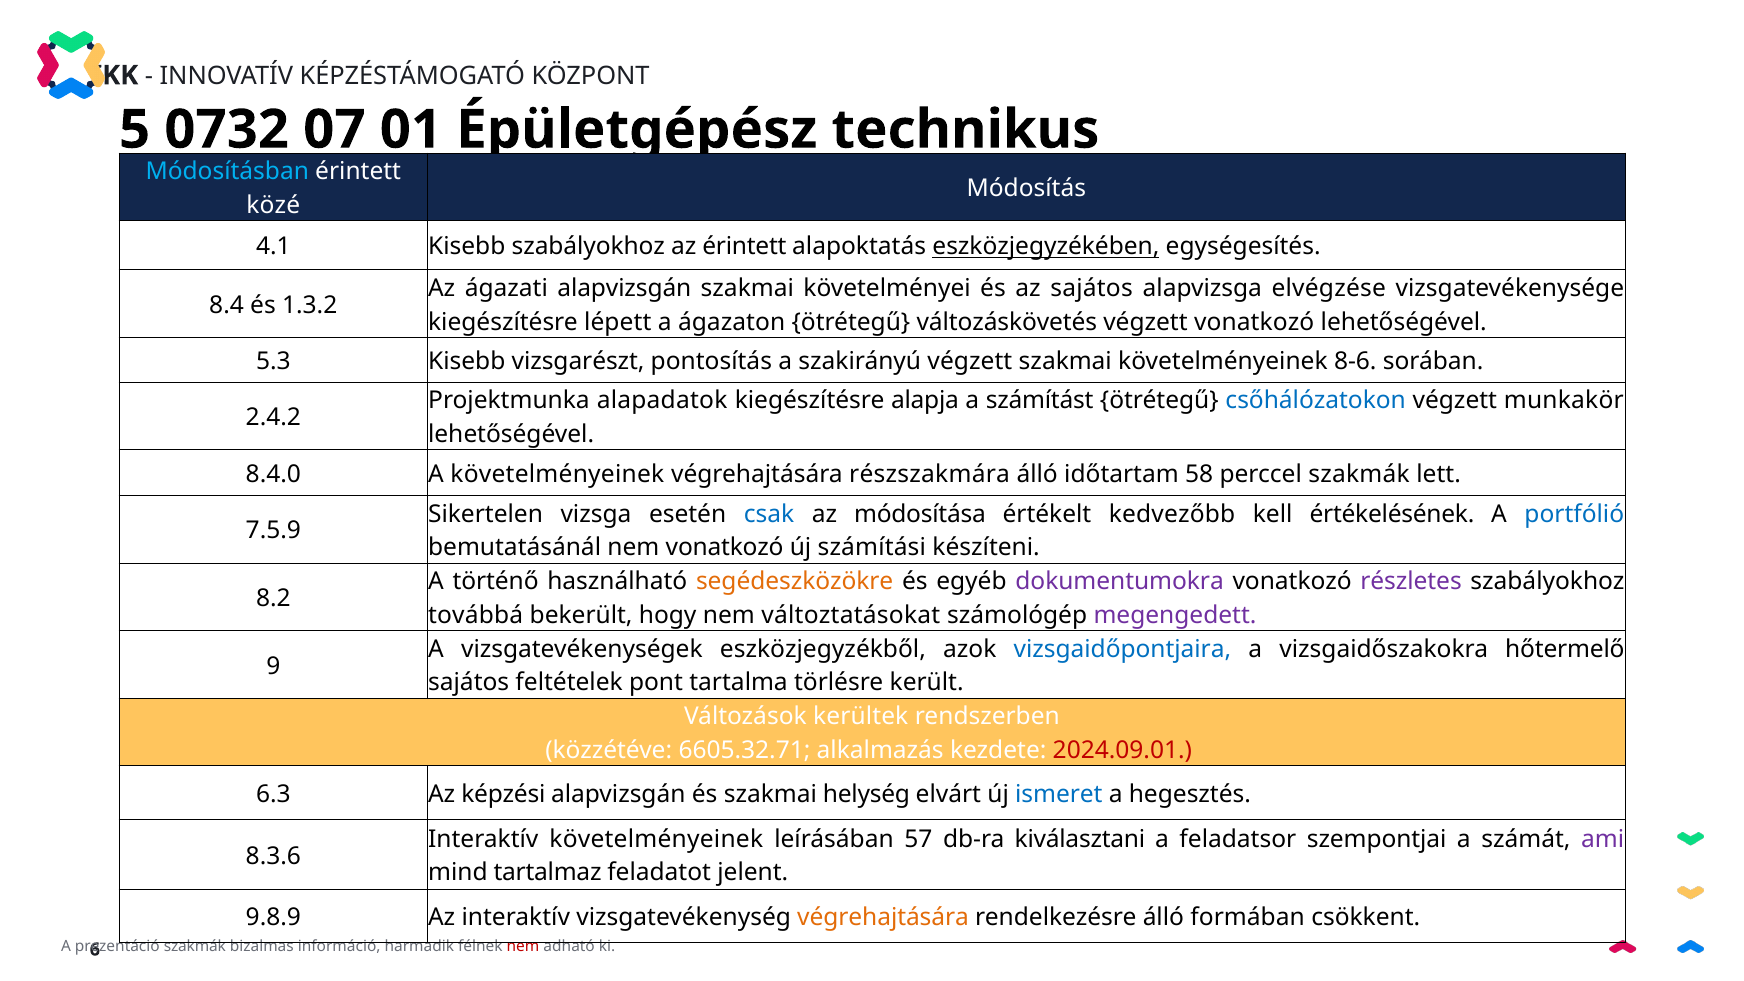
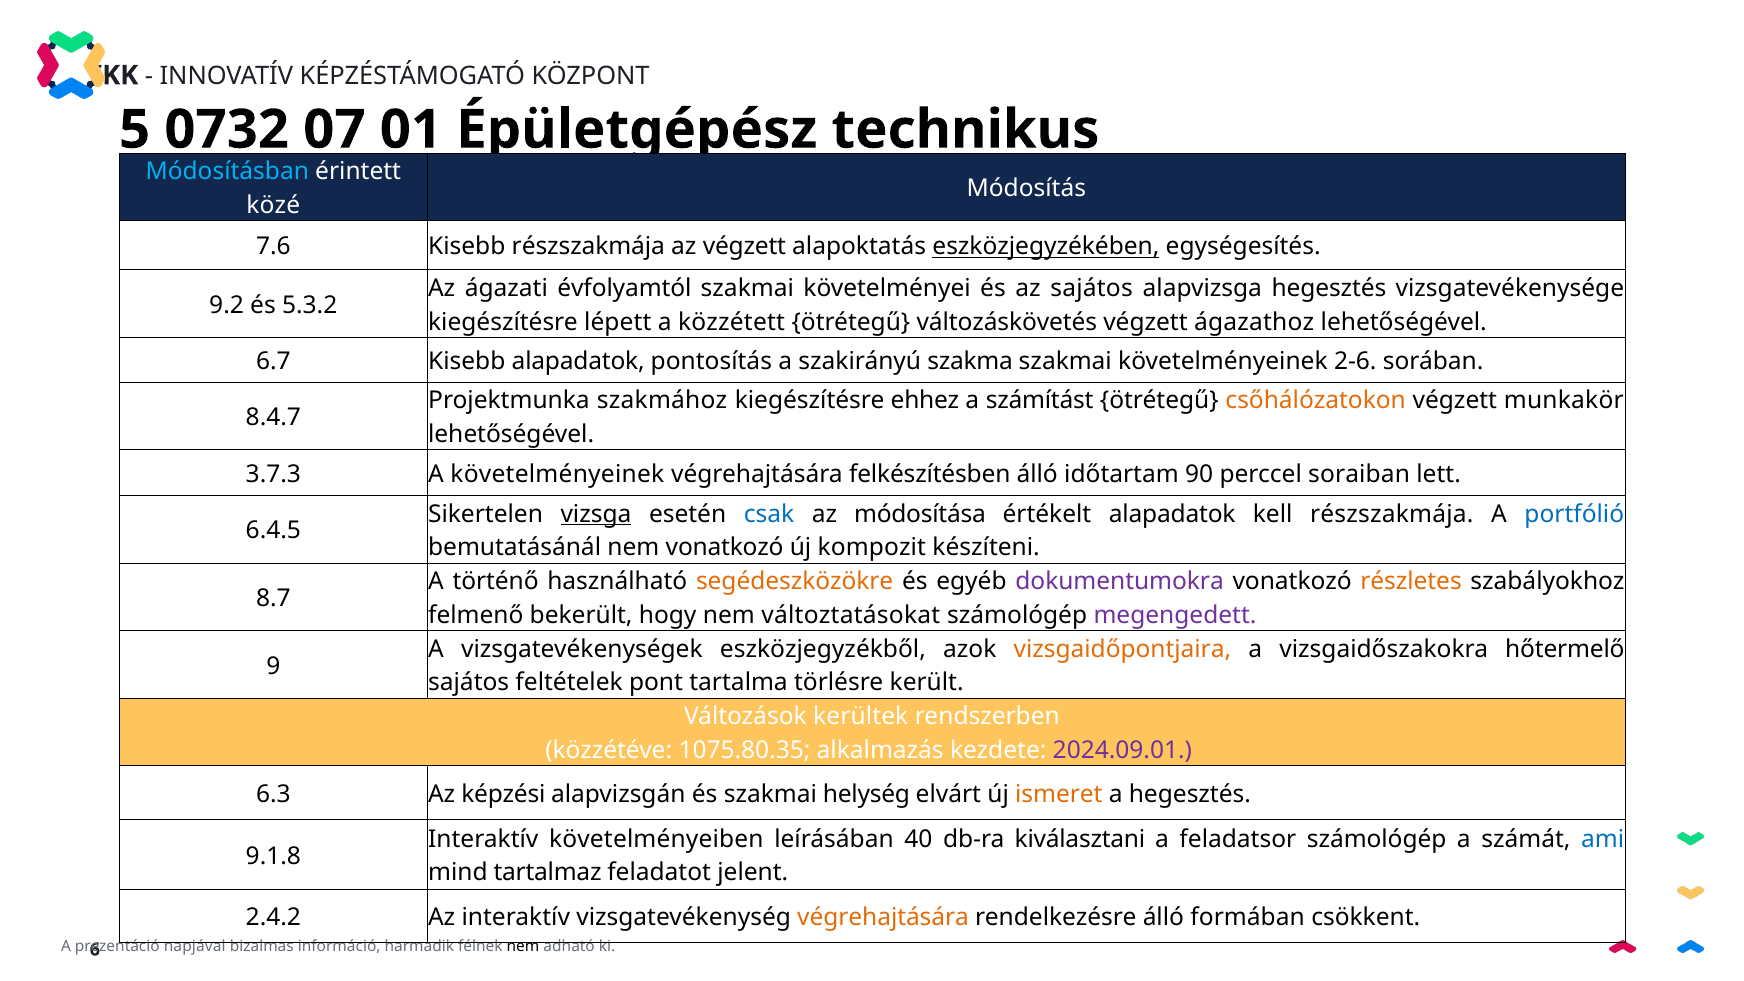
4.1: 4.1 -> 7.6
Kisebb szabályokhoz: szabályokhoz -> részszakmája
az érintett: érintett -> végzett
ágazati alapvizsgán: alapvizsgán -> évfolyamtól
alapvizsga elvégzése: elvégzése -> hegesztés
8.4: 8.4 -> 9.2
1.3.2: 1.3.2 -> 5.3.2
ágazaton: ágazaton -> közzétett
végzett vonatkozó: vonatkozó -> ágazathoz
5.3: 5.3 -> 6.7
Kisebb vizsgarészt: vizsgarészt -> alapadatok
szakirányú végzett: végzett -> szakma
8-6: 8-6 -> 2-6
alapadatok: alapadatok -> szakmához
alapja: alapja -> ehhez
csőhálózatokon colour: blue -> orange
2.4.2: 2.4.2 -> 8.4.7
8.4.0: 8.4.0 -> 3.7.3
részszakmára: részszakmára -> felkészítésben
58: 58 -> 90
perccel szakmák: szakmák -> soraiban
vizsga underline: none -> present
értékelt kedvezőbb: kedvezőbb -> alapadatok
kell értékelésének: értékelésének -> részszakmája
7.5.9: 7.5.9 -> 6.4.5
számítási: számítási -> kompozit
részletes colour: purple -> orange
8.2: 8.2 -> 8.7
továbbá: továbbá -> felmenő
vizsgaidőpontjaira colour: blue -> orange
6605.32.71: 6605.32.71 -> 1075.80.35
2024.09.01 colour: red -> purple
ismeret colour: blue -> orange
Interaktív követelményeinek: követelményeinek -> követelményeiben
57: 57 -> 40
feladatsor szempontjai: szempontjai -> számológép
ami colour: purple -> blue
8.3.6: 8.3.6 -> 9.1.8
9.8.9: 9.8.9 -> 2.4.2
szakmák at (195, 947): szakmák -> napjával
nem at (523, 947) colour: red -> black
